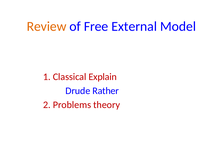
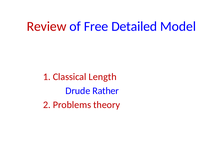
Review colour: orange -> red
External: External -> Detailed
Explain: Explain -> Length
